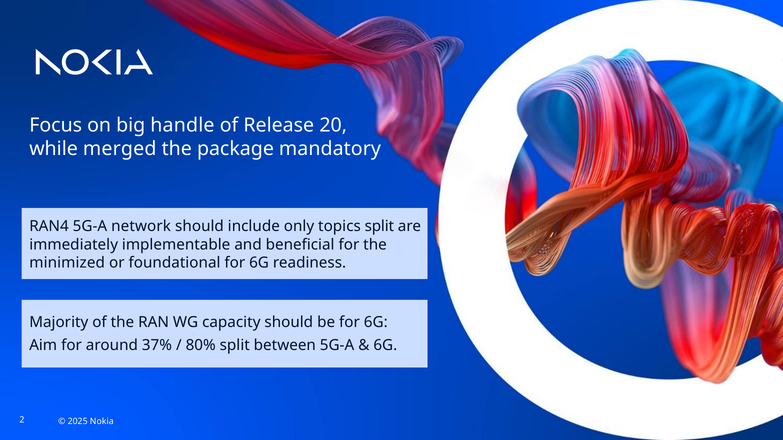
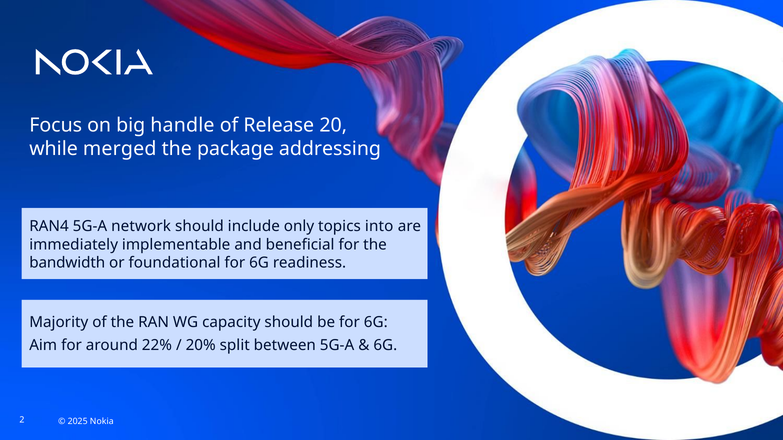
mandatory: mandatory -> addressing
topics split: split -> into
minimized: minimized -> bandwidth
37%: 37% -> 22%
80%: 80% -> 20%
